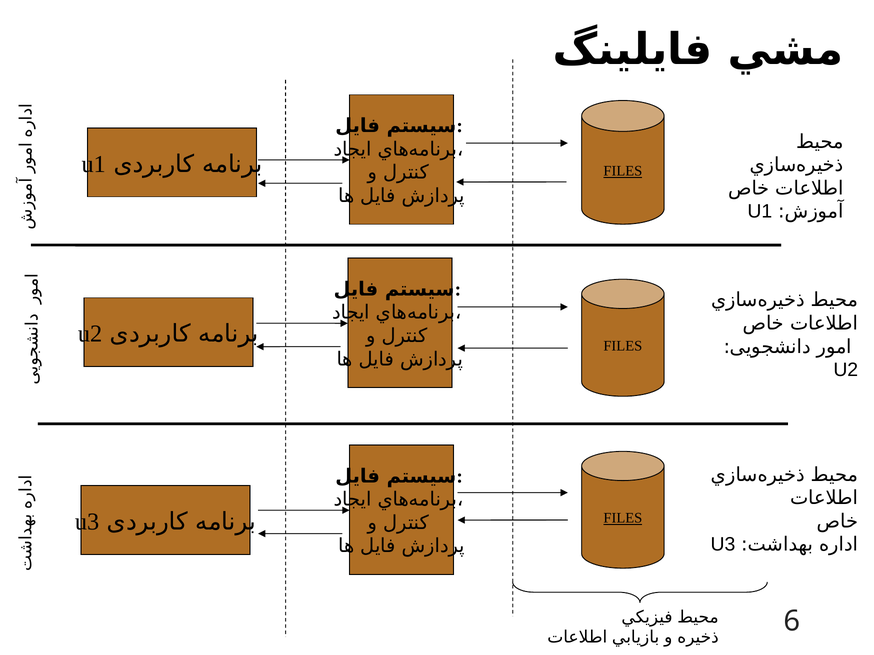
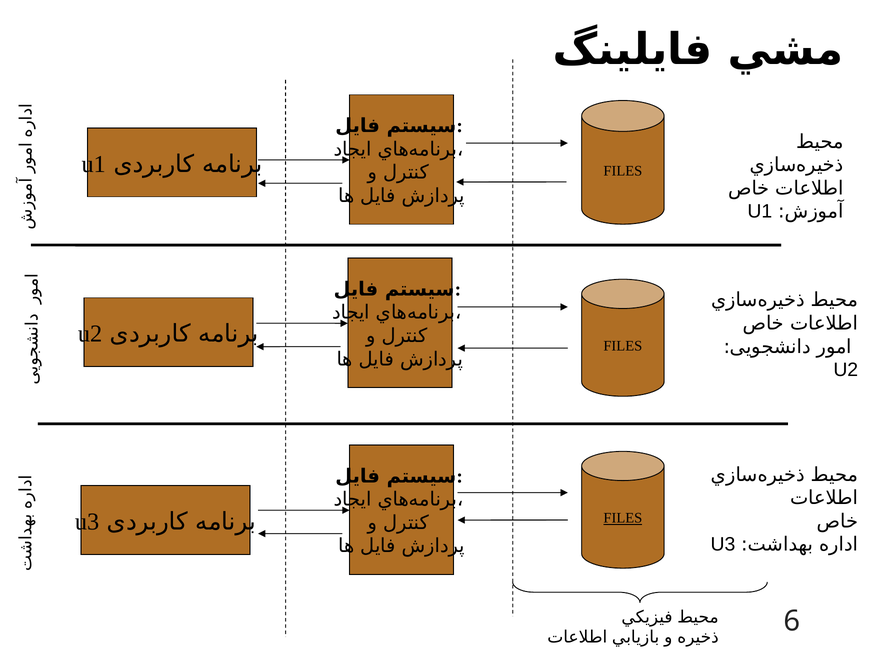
FILES at (623, 171) underline: present -> none
